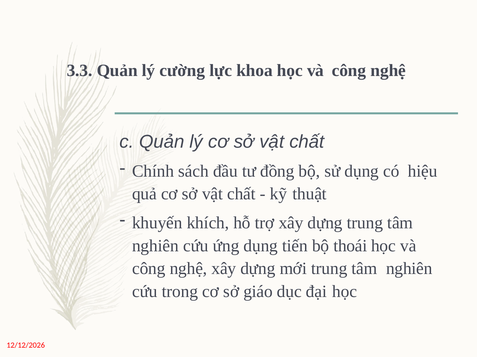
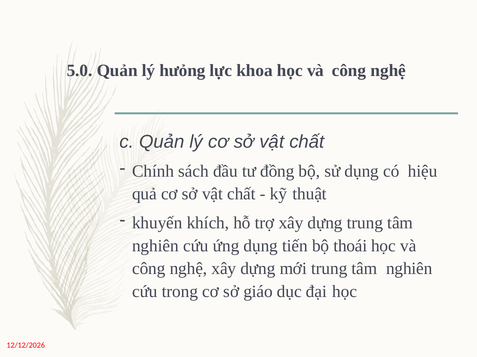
3.3: 3.3 -> 5.0
cường: cường -> hưỏng
